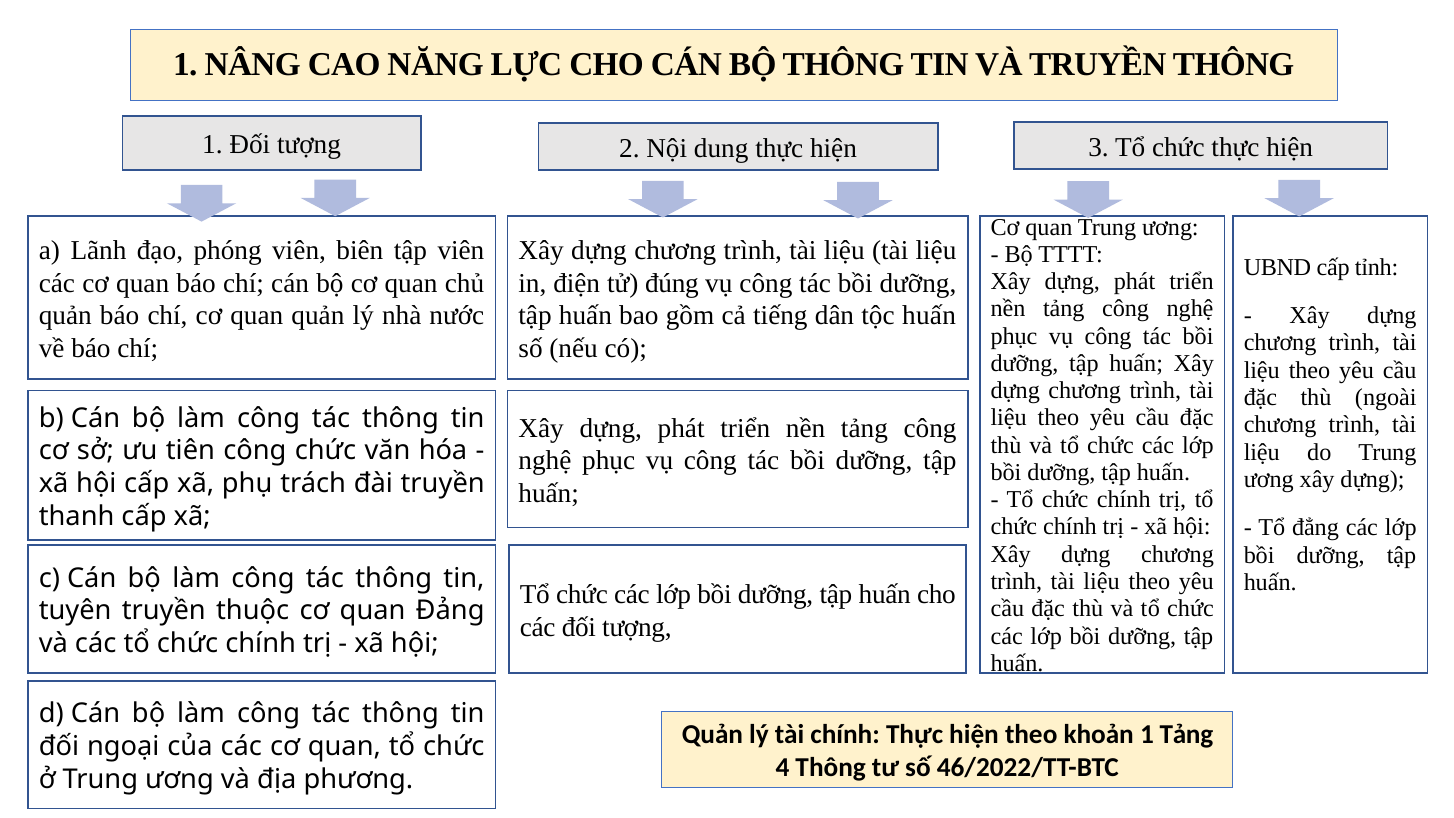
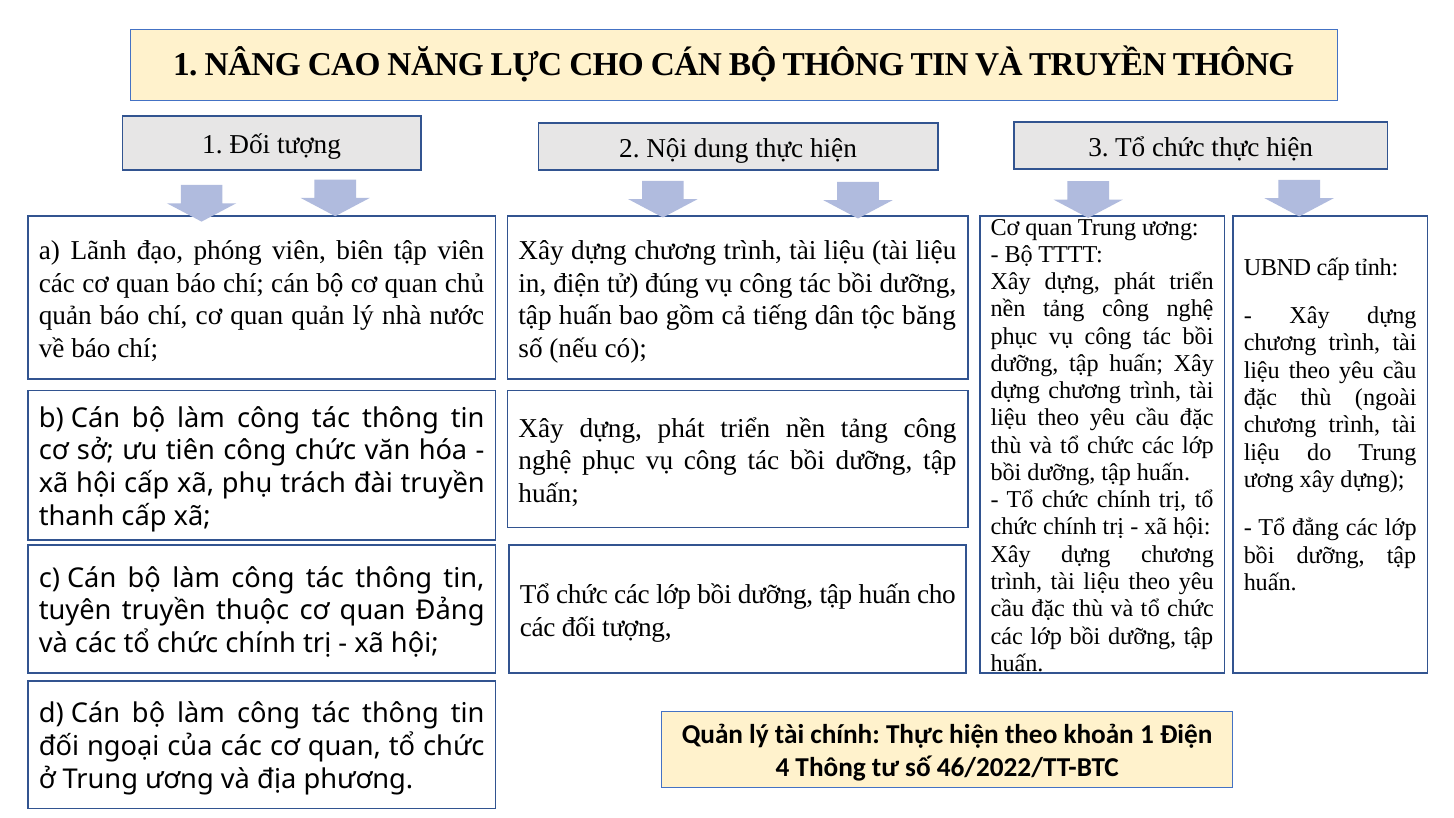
tộc huấn: huấn -> băng
1 Tảng: Tảng -> Điện
